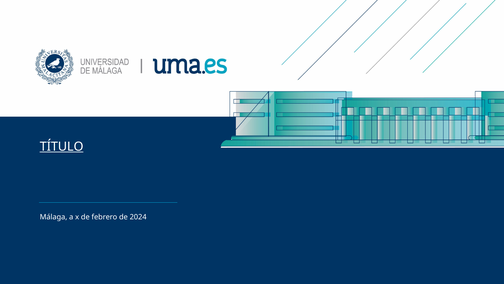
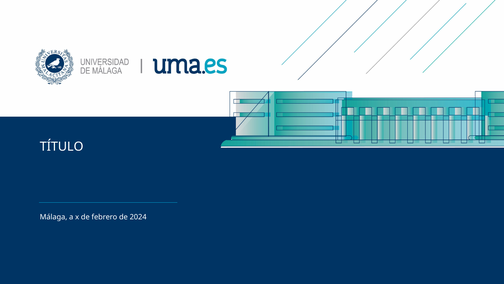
TÍTULO underline: present -> none
